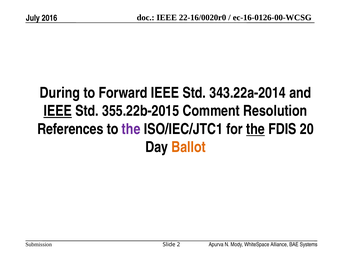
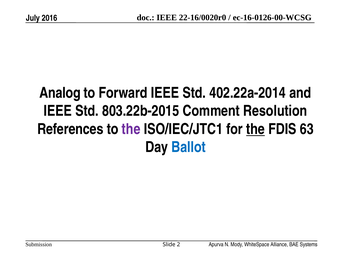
During: During -> Analog
343.22a-2014: 343.22a-2014 -> 402.22a-2014
IEEE at (58, 111) underline: present -> none
355.22b-2015: 355.22b-2015 -> 803.22b-2015
20: 20 -> 63
Ballot colour: orange -> blue
